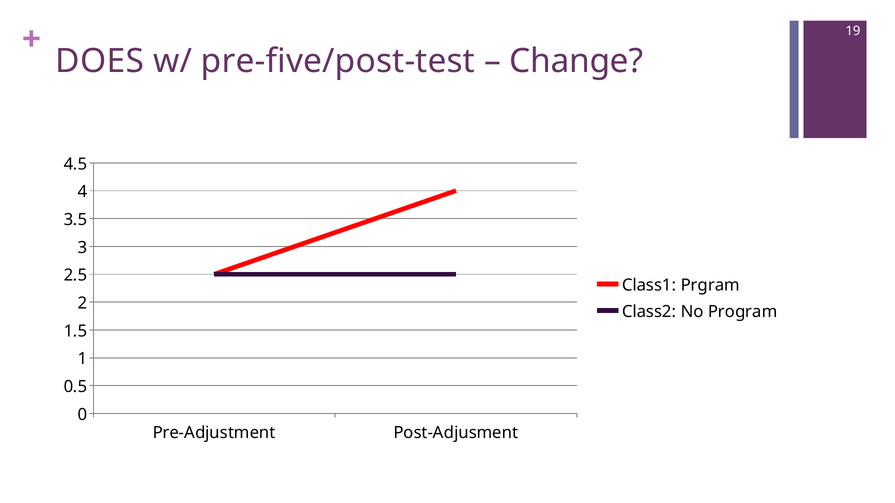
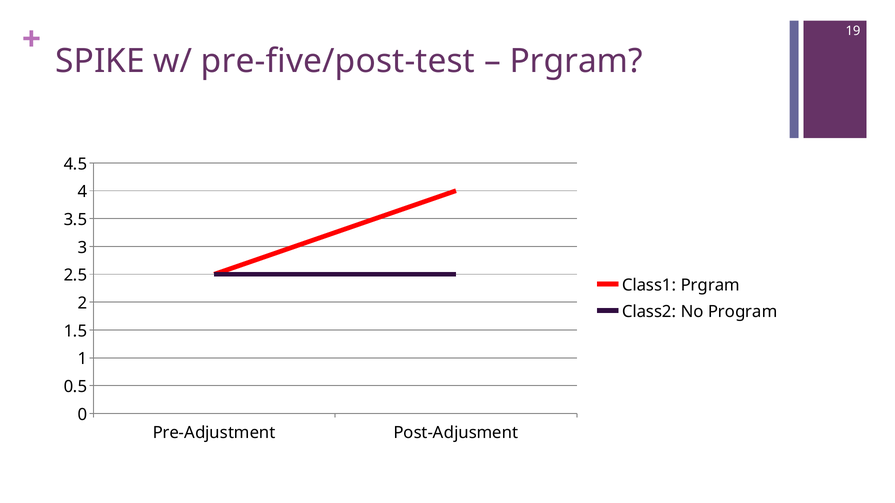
DOES: DOES -> SPIKE
Change at (576, 61): Change -> Prgram
